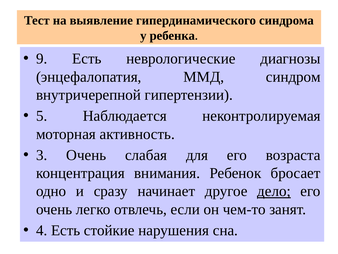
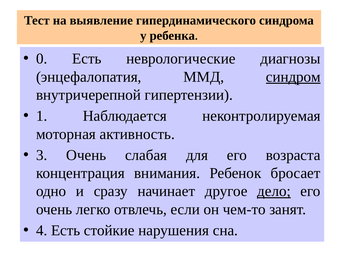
9: 9 -> 0
синдром underline: none -> present
5: 5 -> 1
